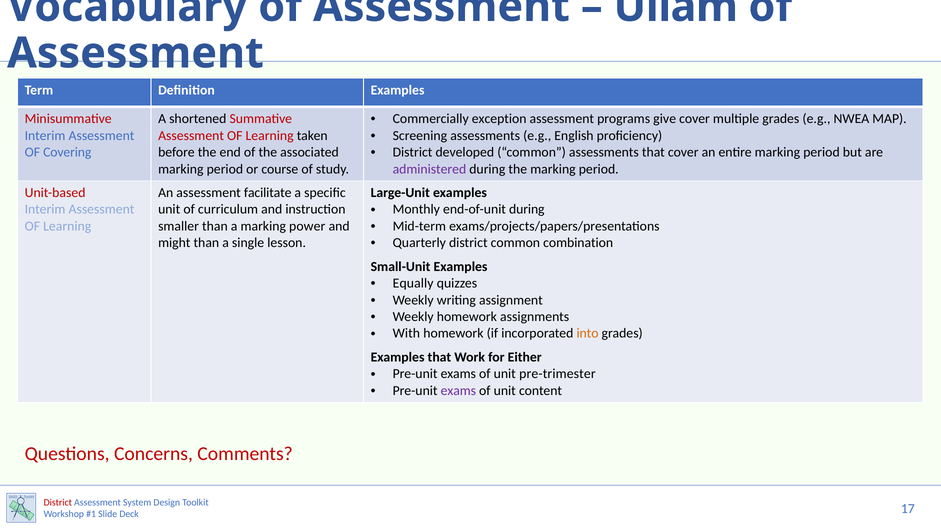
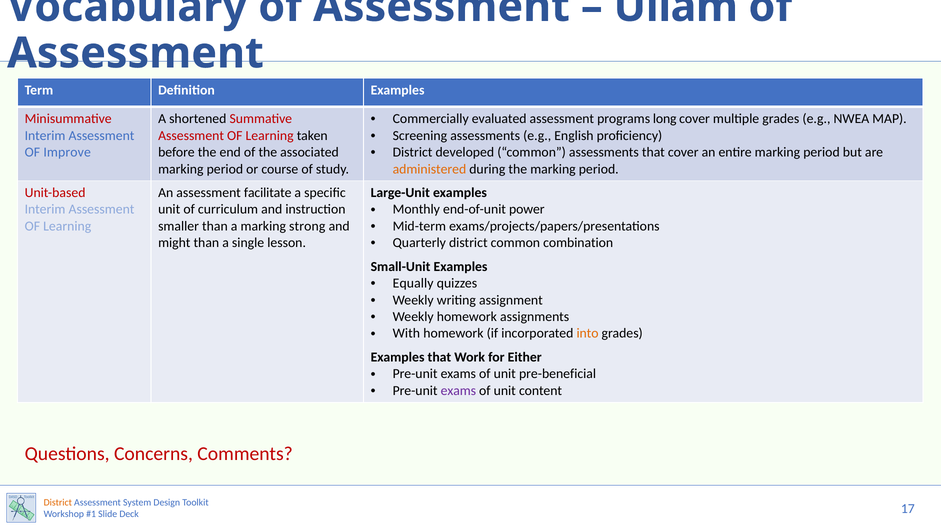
exception: exception -> evaluated
give: give -> long
Covering: Covering -> Improve
administered colour: purple -> orange
end-of-unit during: during -> power
power: power -> strong
pre-trimester: pre-trimester -> pre-beneficial
District at (58, 503) colour: red -> orange
